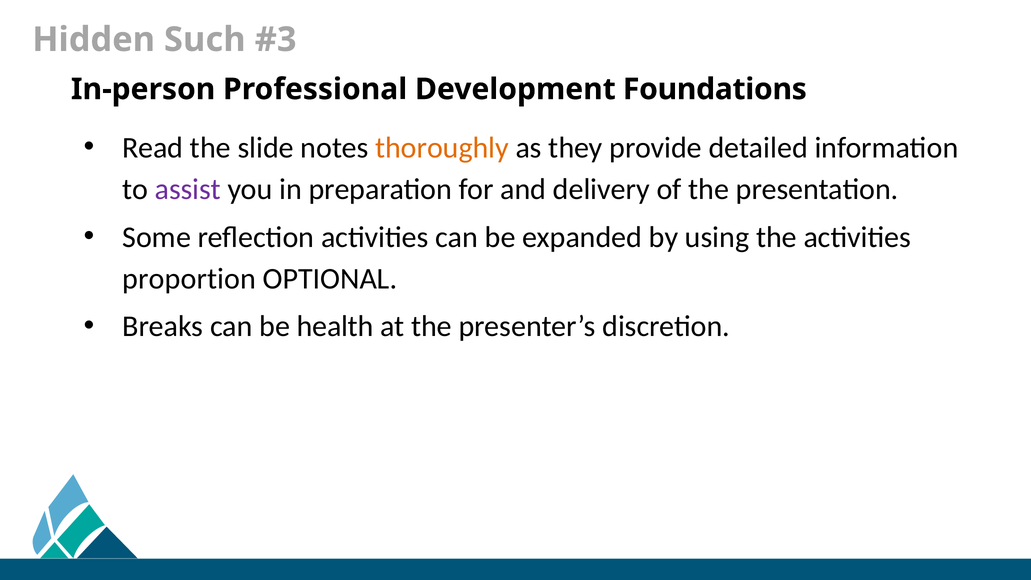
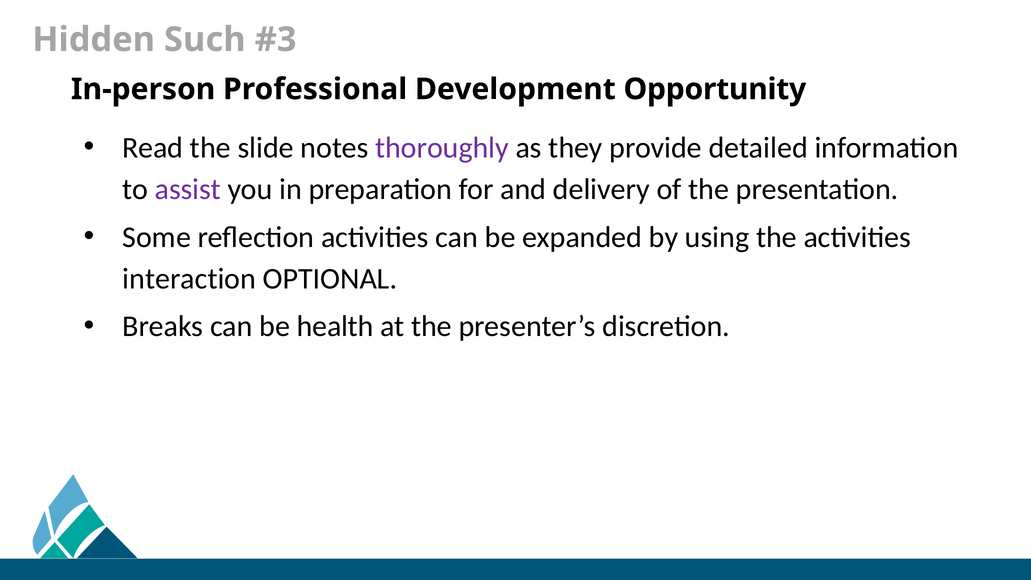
Foundations: Foundations -> Opportunity
thoroughly colour: orange -> purple
proportion: proportion -> interaction
